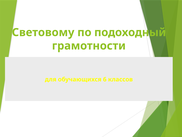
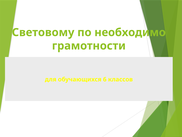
подоходный: подоходный -> необходимо
